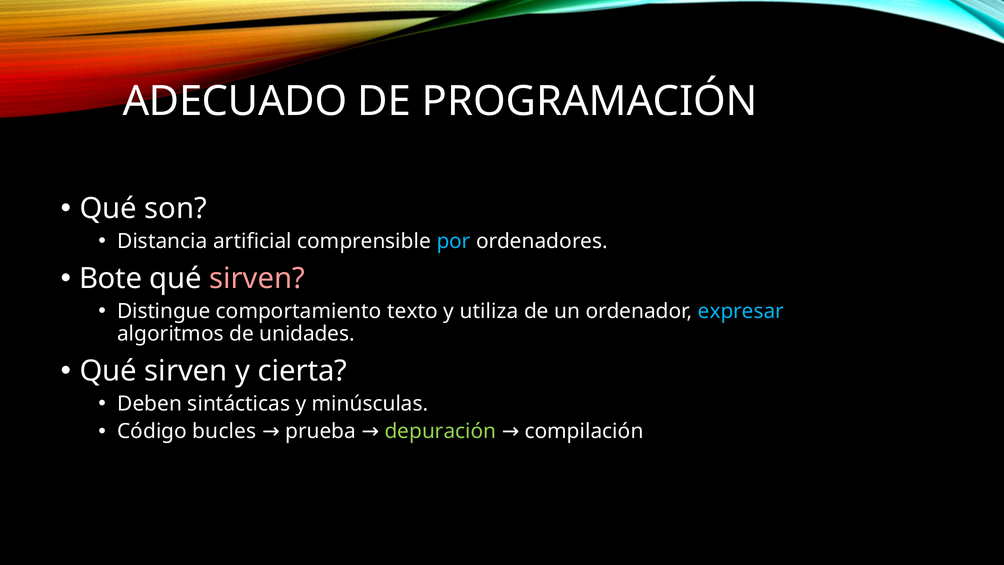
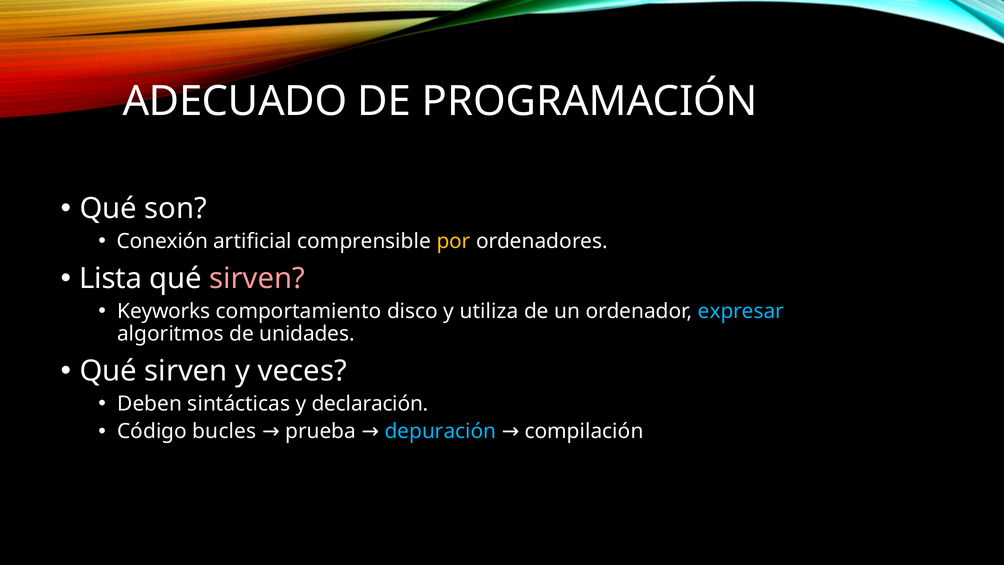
Distancia: Distancia -> Conexión
por colour: light blue -> yellow
Bote: Bote -> Lista
Distingue: Distingue -> Keyworks
texto: texto -> disco
cierta: cierta -> veces
minúsculas: minúsculas -> declaración
depuración colour: light green -> light blue
